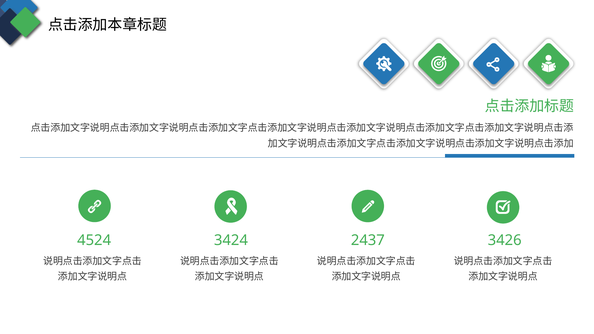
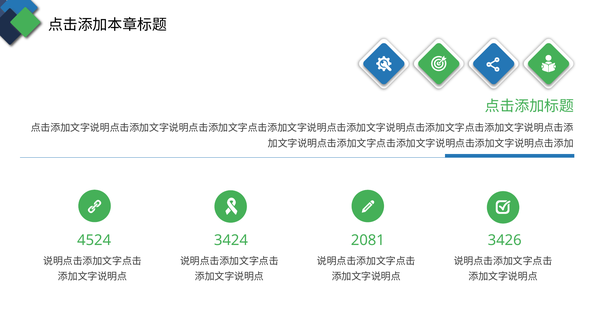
2437: 2437 -> 2081
